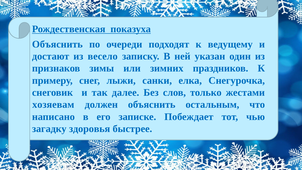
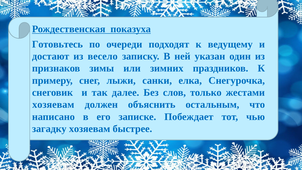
Объяснить at (57, 44): Объяснить -> Готовьтесь
загадку здоровья: здоровья -> хозяевам
